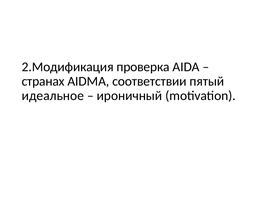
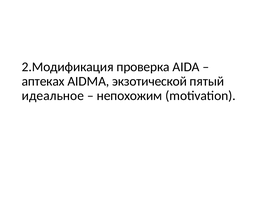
странах: странах -> аптеках
соответствии: соответствии -> экзотической
ироничный: ироничный -> непохожим
